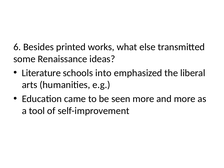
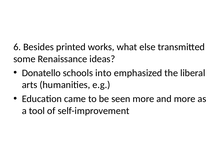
Literature: Literature -> Donatello
